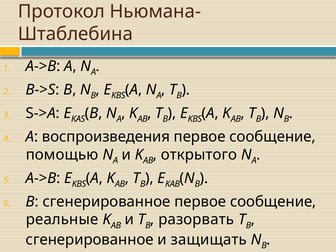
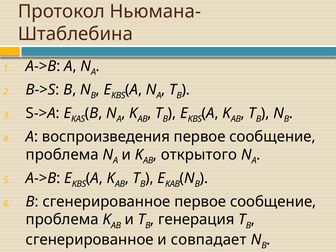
помощью at (62, 155): помощью -> проблема
реальные at (62, 220): реальные -> проблема
разорвать: разорвать -> генерация
защищать: защищать -> совпадает
